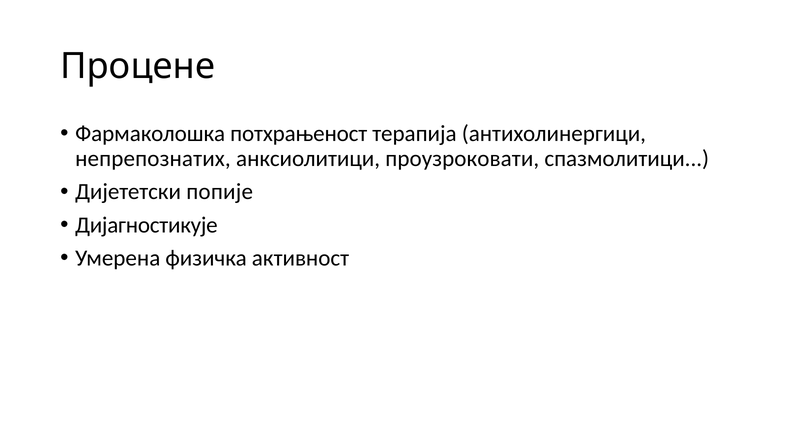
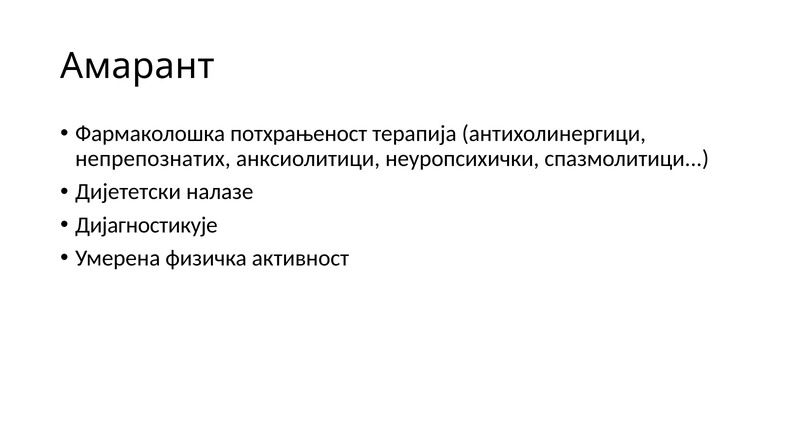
Процене: Процене -> Амарант
проузроковати: проузроковати -> неуропсихички
попије: попије -> налазе
